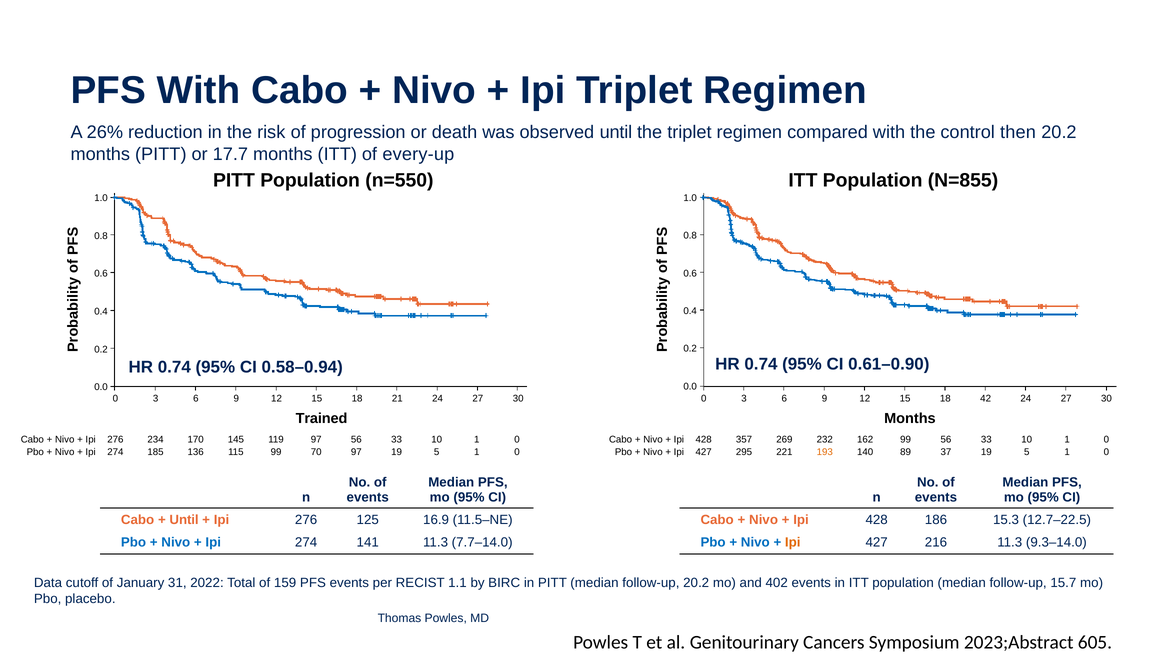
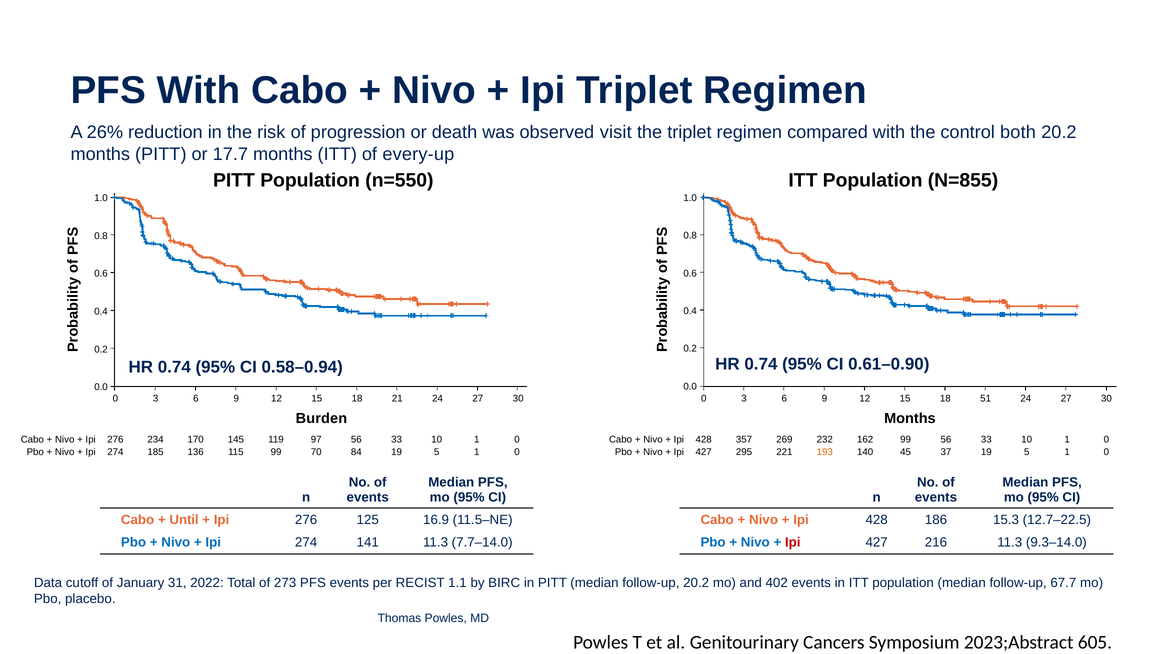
observed until: until -> visit
then: then -> both
42: 42 -> 51
Trained: Trained -> Burden
70 97: 97 -> 84
89: 89 -> 45
Ipi at (793, 543) colour: orange -> red
159: 159 -> 273
15.7: 15.7 -> 67.7
